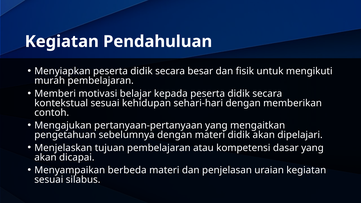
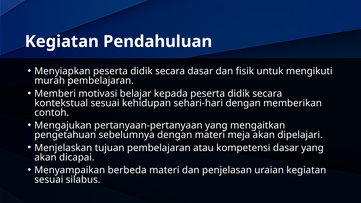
secara besar: besar -> dasar
materi didik: didik -> meja
